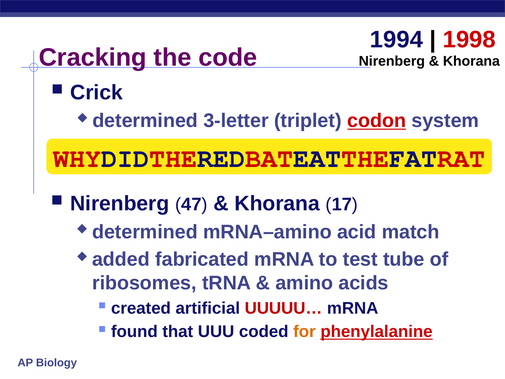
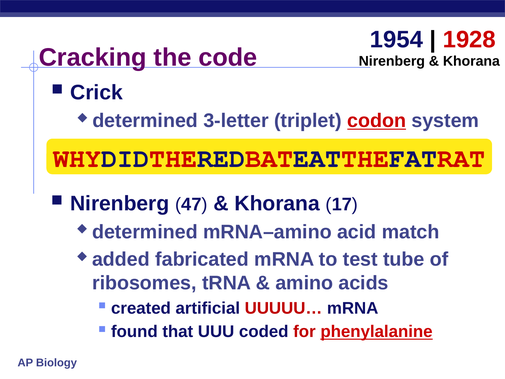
1994: 1994 -> 1954
1998: 1998 -> 1928
for colour: orange -> red
